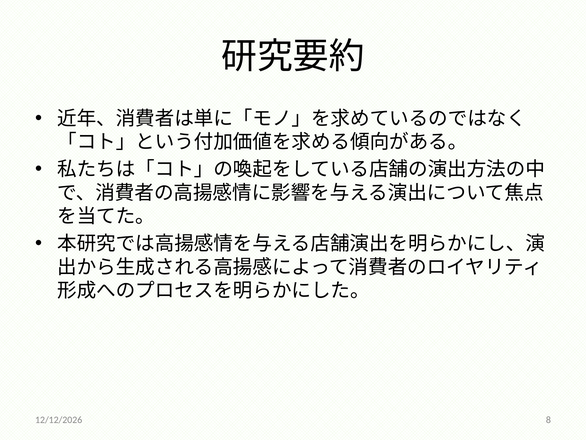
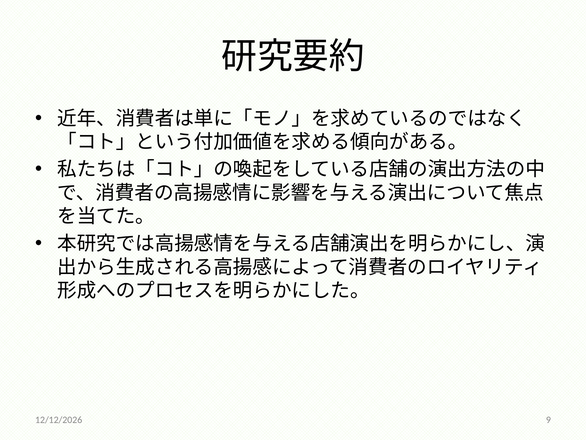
8: 8 -> 9
